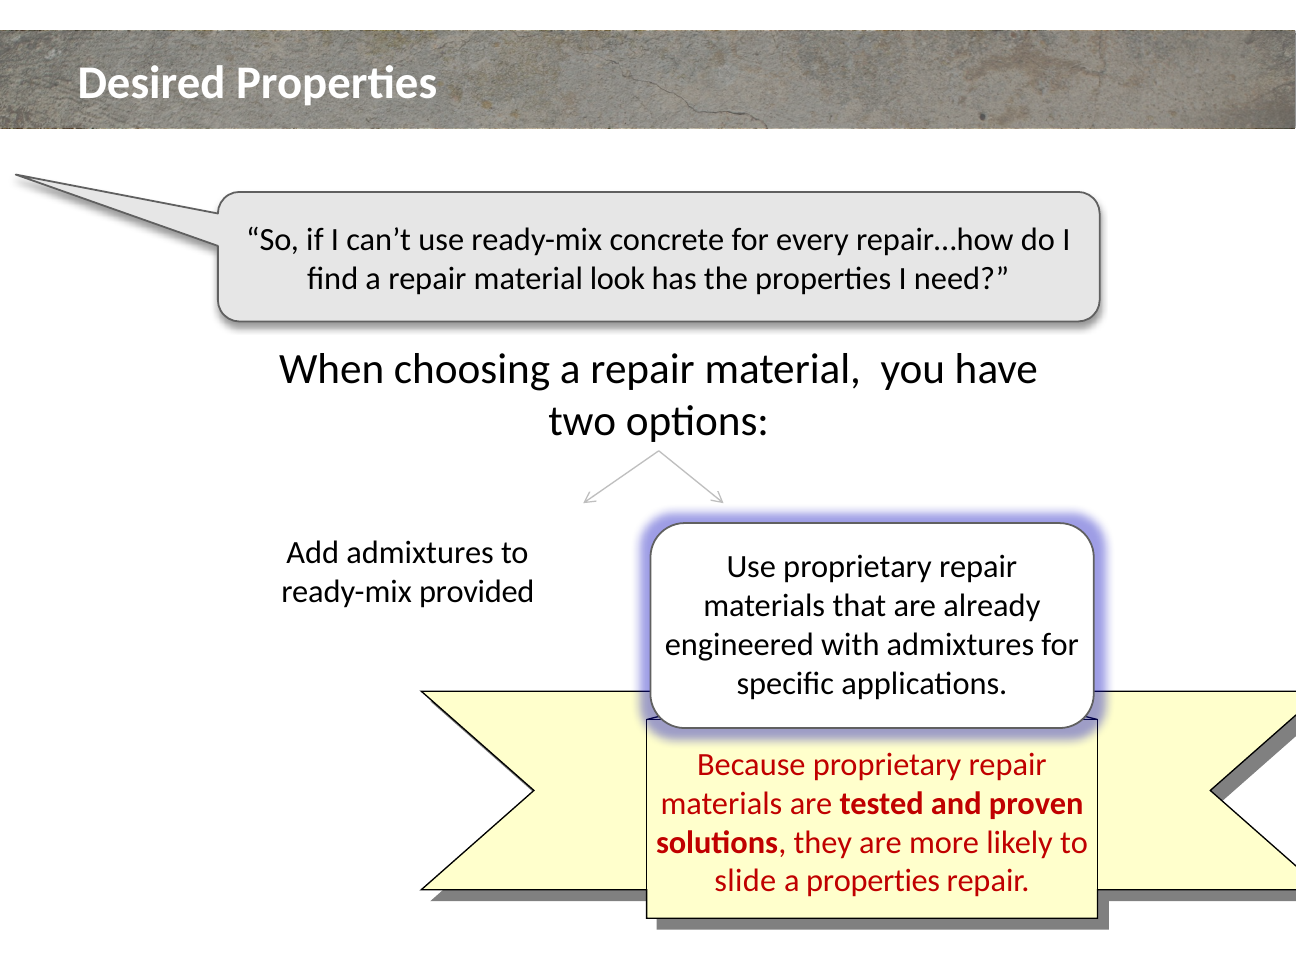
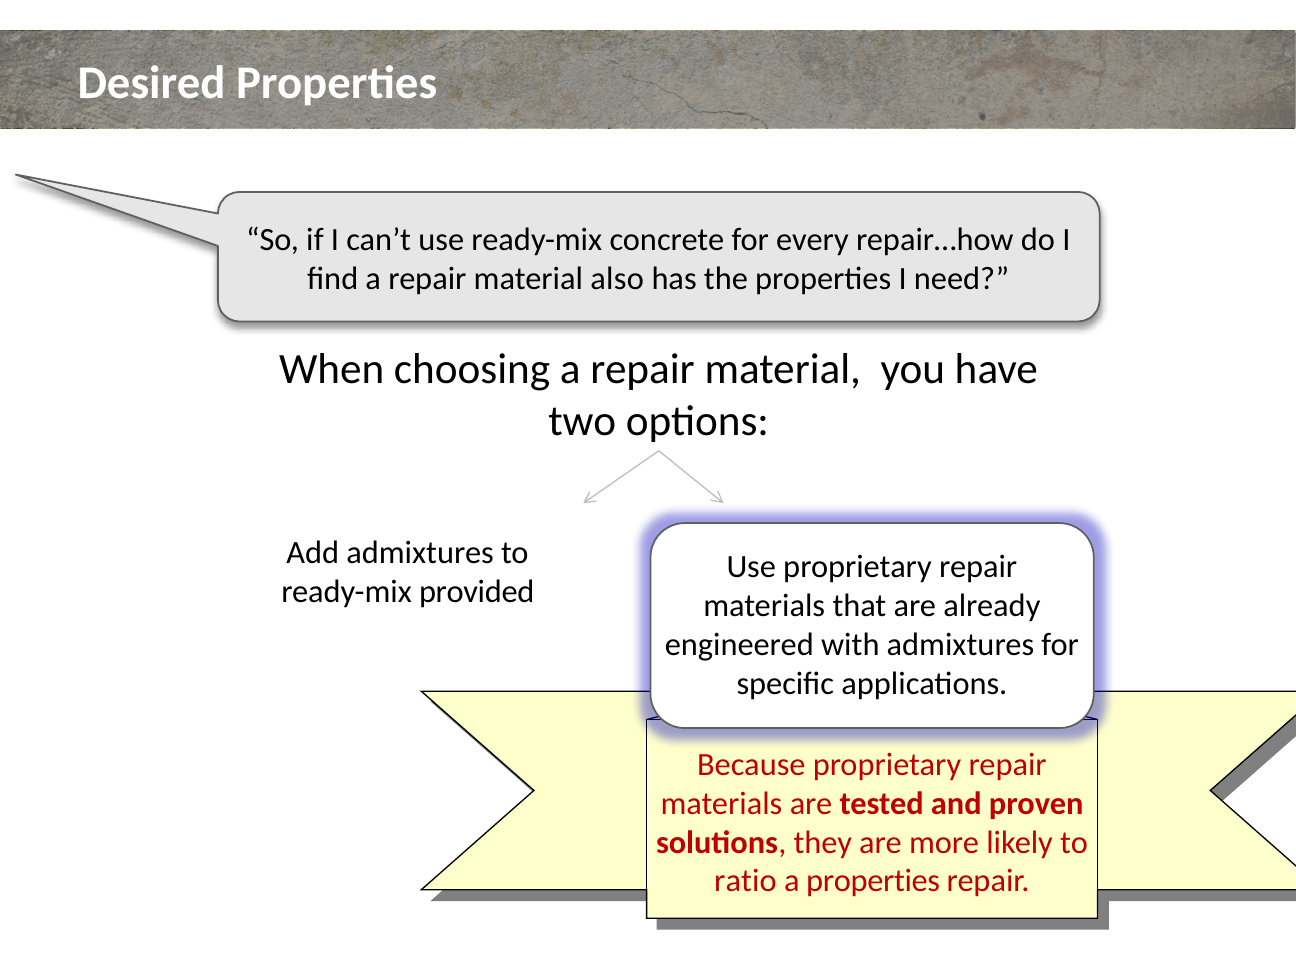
look: look -> also
slide: slide -> ratio
